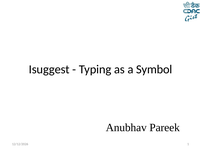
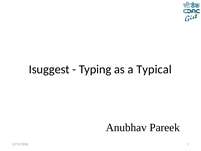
Symbol: Symbol -> Typical
